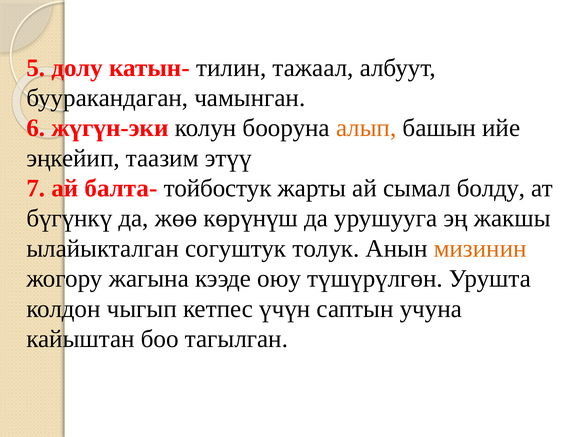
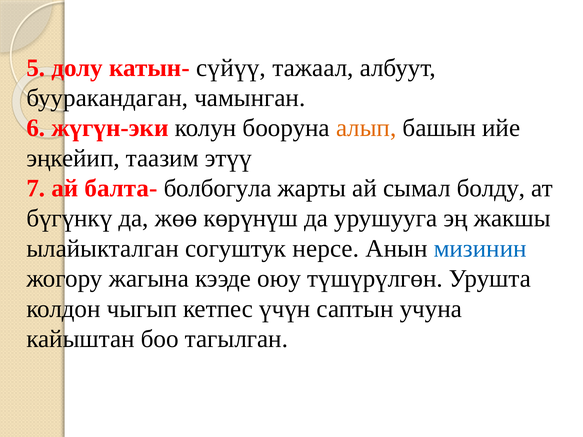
тилин: тилин -> сүйүү
тойбостук: тойбостук -> болбогула
толук: толук -> нерсе
мизинин colour: orange -> blue
